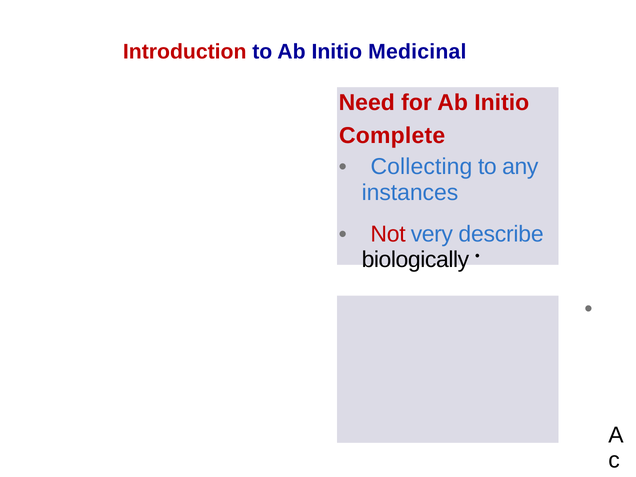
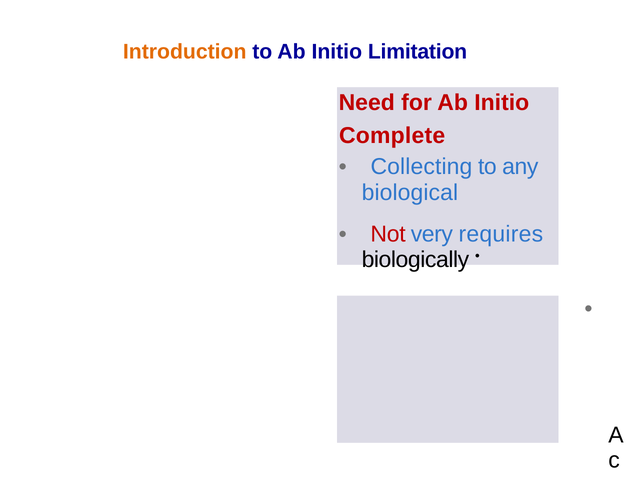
Introduction colour: red -> orange
Medicinal: Medicinal -> Limitation
instances: instances -> biological
describe: describe -> requires
